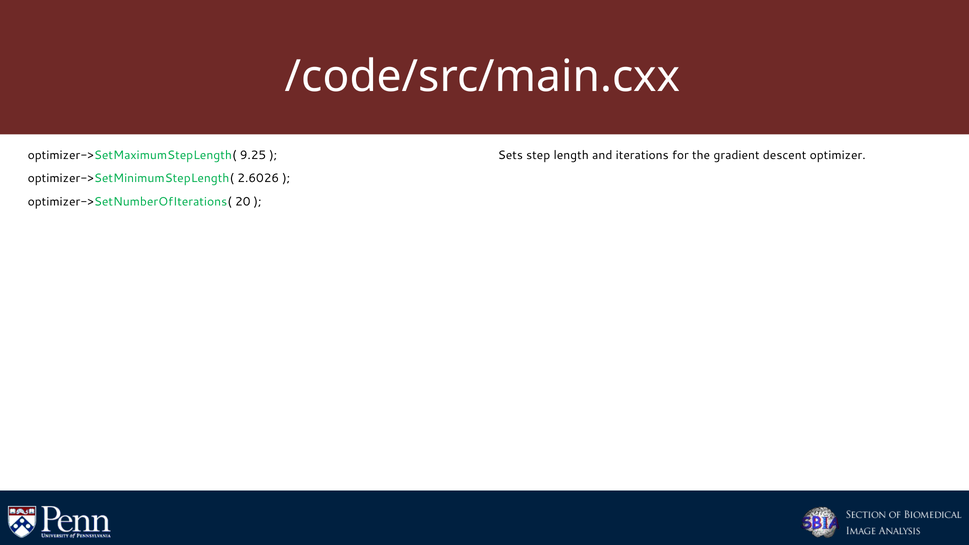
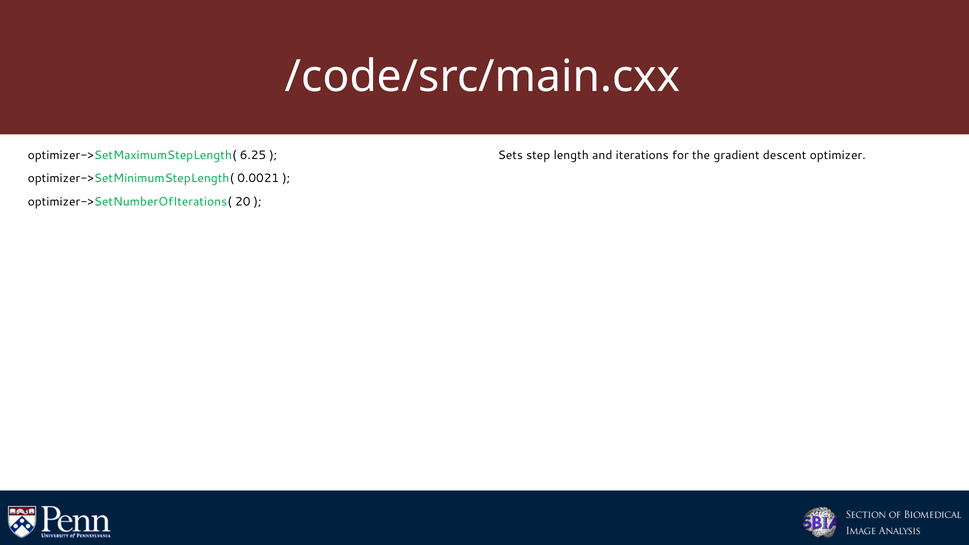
9.25: 9.25 -> 6.25
2.6026: 2.6026 -> 0.0021
